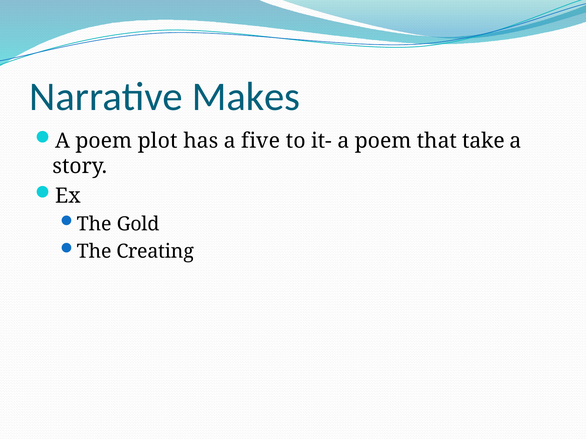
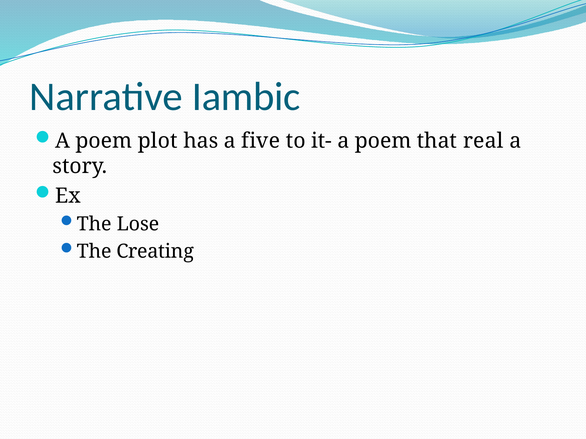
Makes: Makes -> Iambic
take: take -> real
Gold: Gold -> Lose
